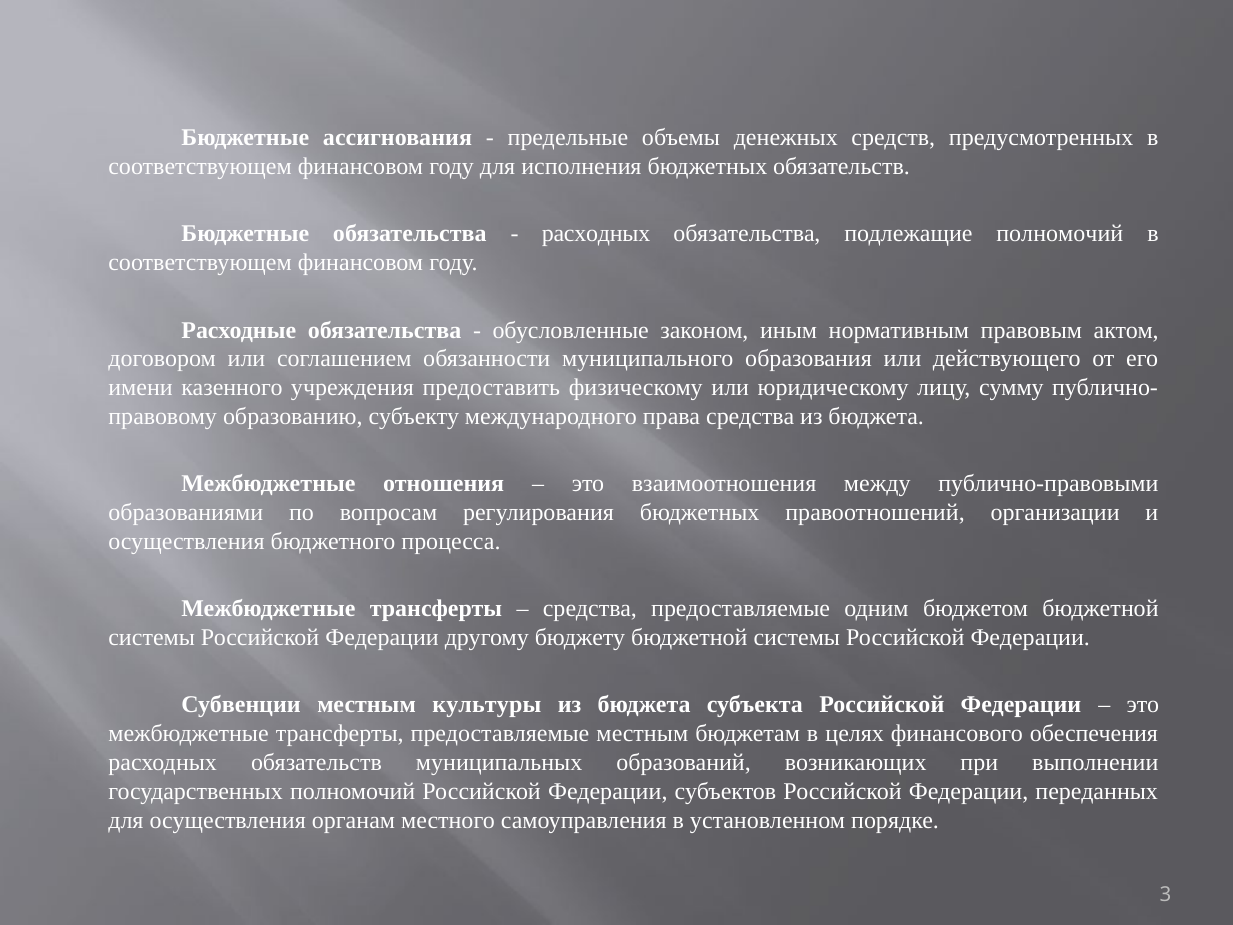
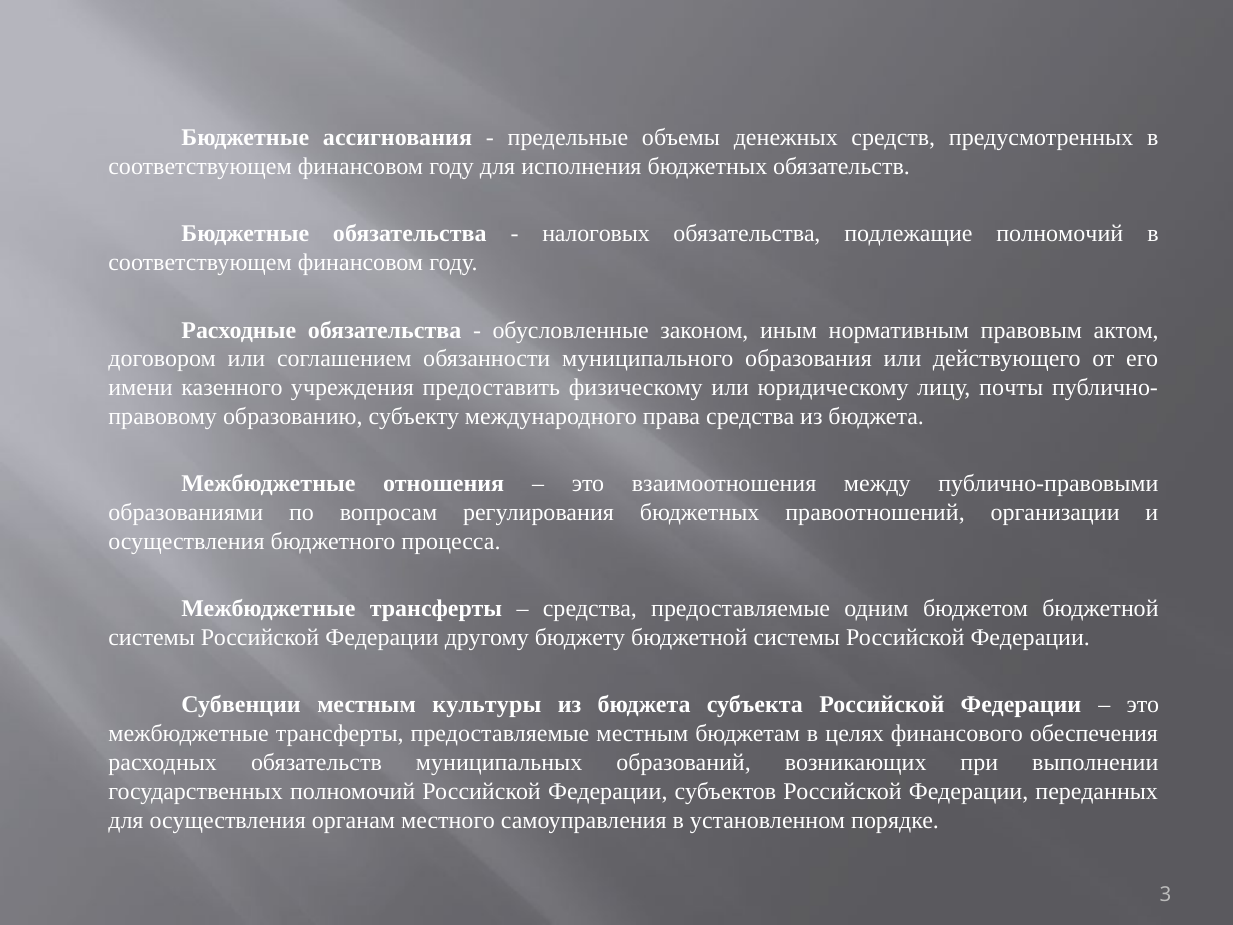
расходных at (596, 234): расходных -> налоговых
сумму: сумму -> почты
